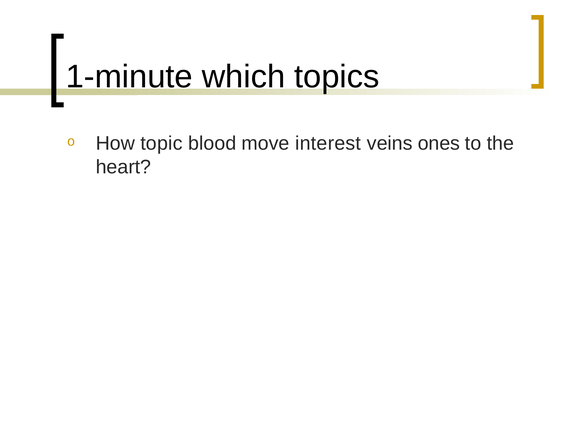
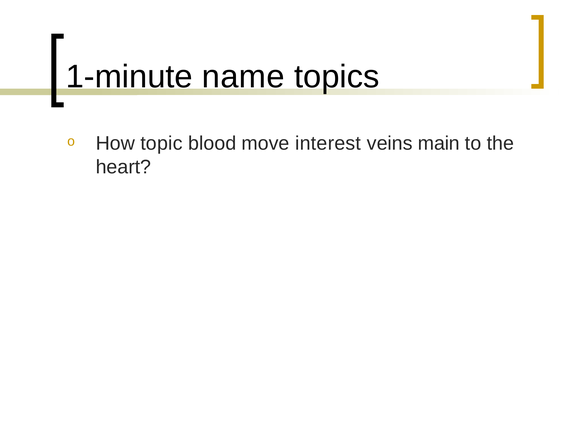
which: which -> name
ones: ones -> main
